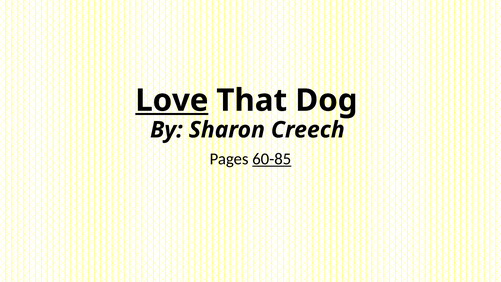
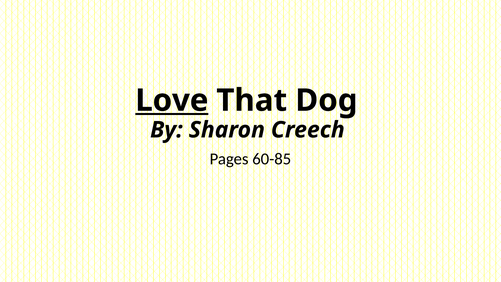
60-85 underline: present -> none
